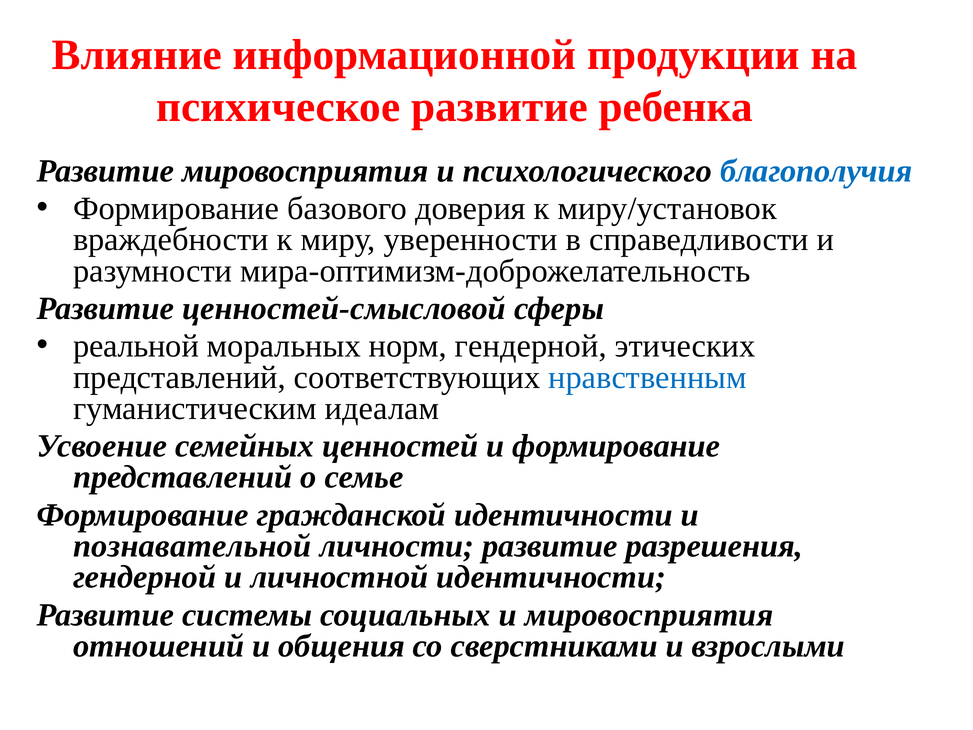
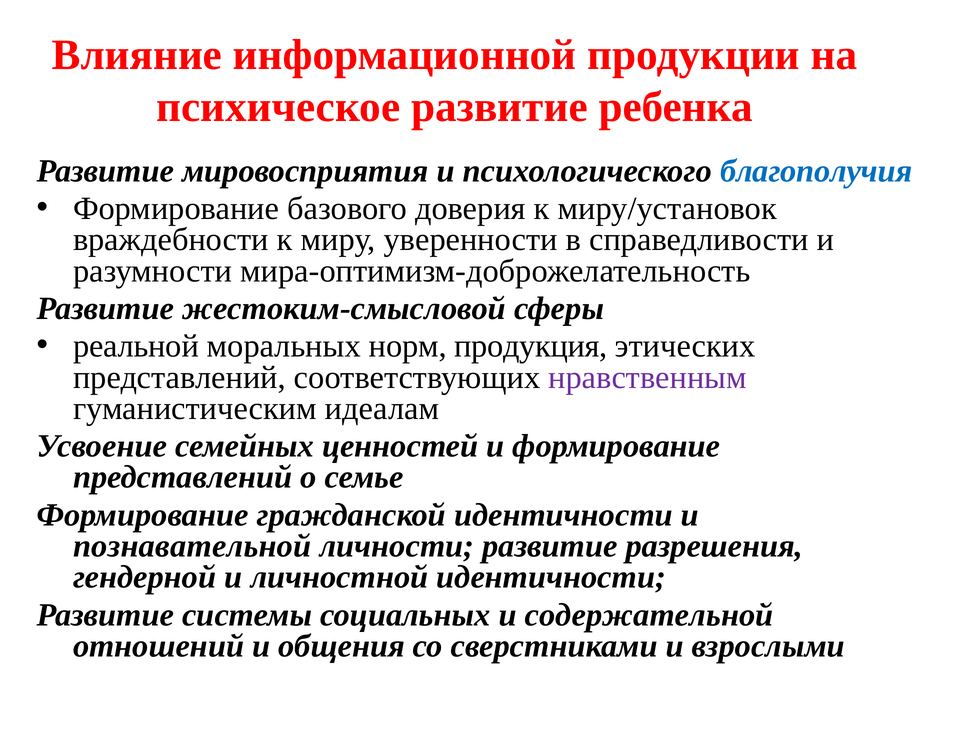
ценностей-смысловой: ценностей-смысловой -> жестоким-смысловой
норм гендерной: гендерной -> продукция
нравственным colour: blue -> purple
и мировосприятия: мировосприятия -> содержательной
